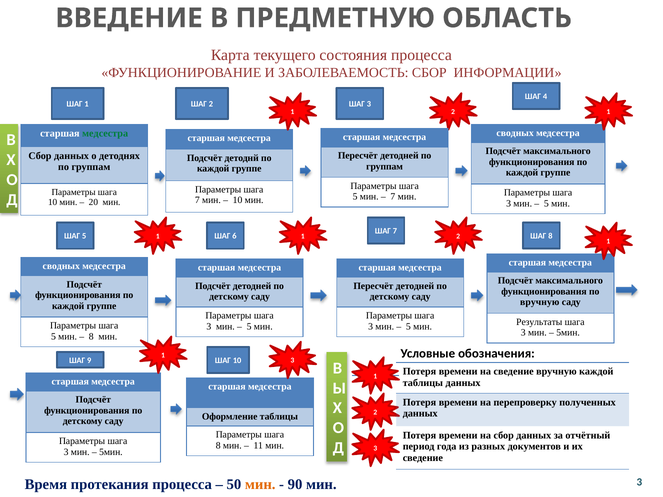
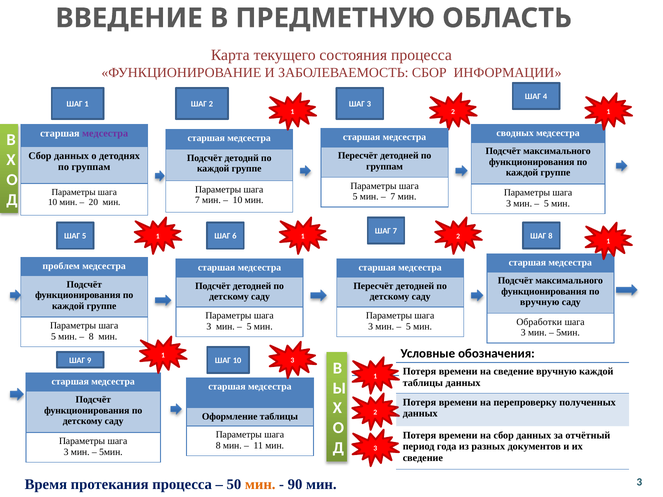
медсестра at (105, 133) colour: green -> purple
сводных at (61, 266): сводных -> проблем
Результаты: Результаты -> Обработки
